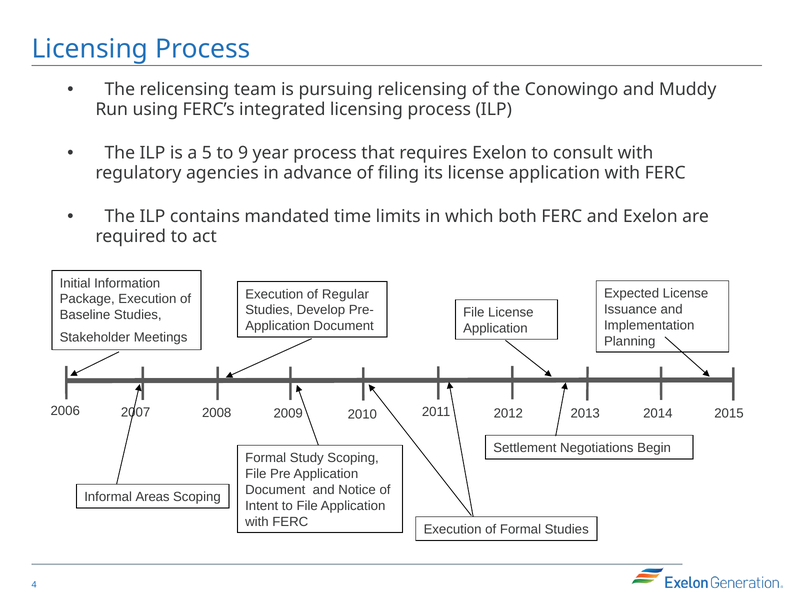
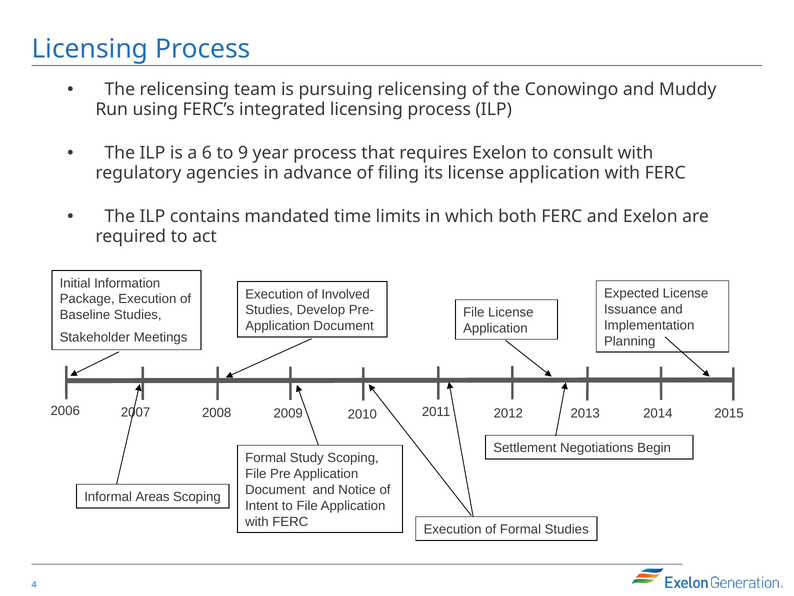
5: 5 -> 6
Regular: Regular -> Involved
